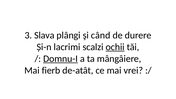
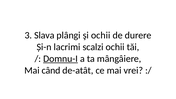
şi când: când -> ochii
ochii at (115, 47) underline: present -> none
fierb: fierb -> când
